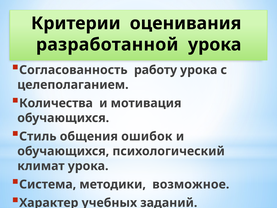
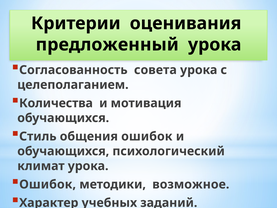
разработанной: разработанной -> предложенный
работу: работу -> совета
Система at (48, 184): Система -> Ошибок
